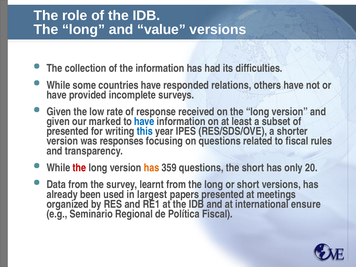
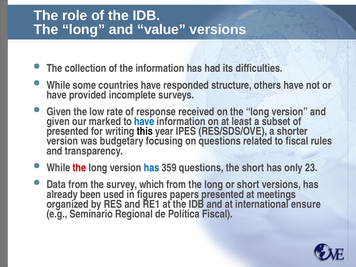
relations: relations -> structure
this colour: blue -> black
responses: responses -> budgetary
has at (152, 168) colour: orange -> blue
20: 20 -> 23
learnt: learnt -> which
largest: largest -> figures
